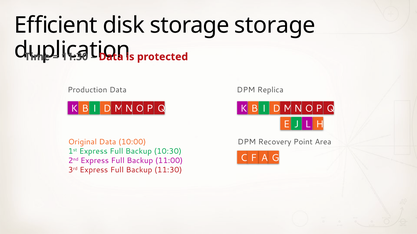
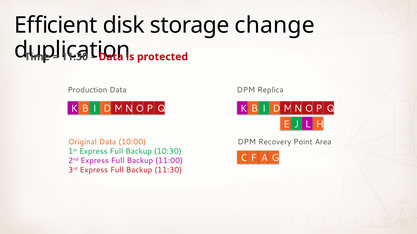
storage storage: storage -> change
